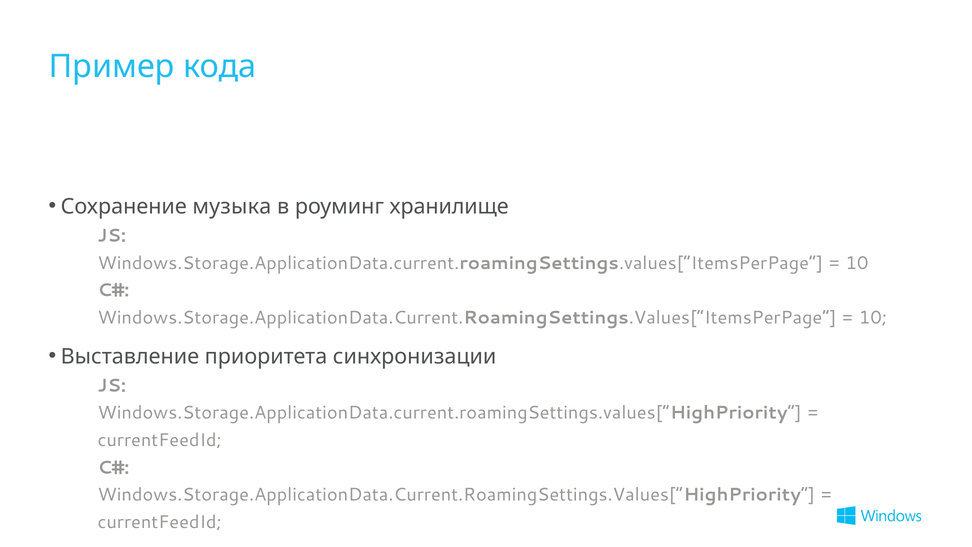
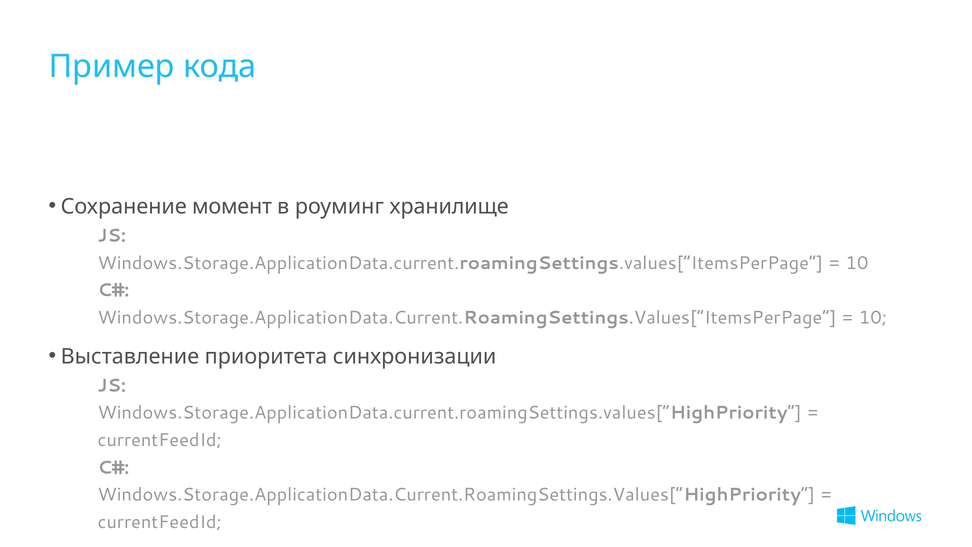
музыка: музыка -> момент
